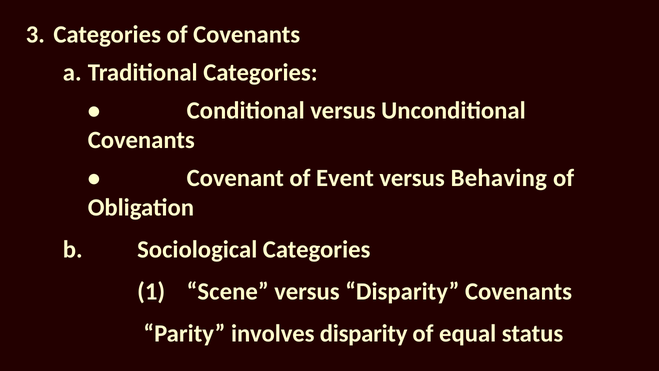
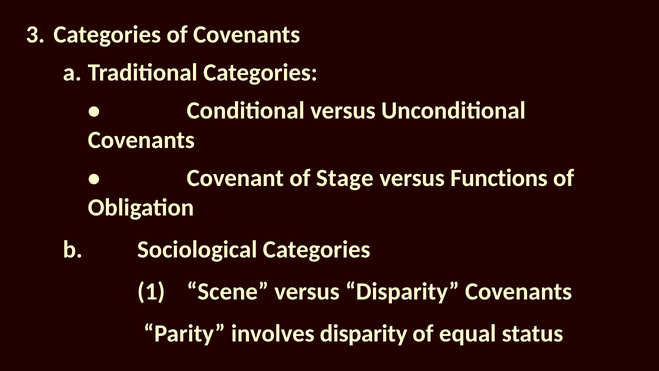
Event: Event -> Stage
Behaving: Behaving -> Functions
